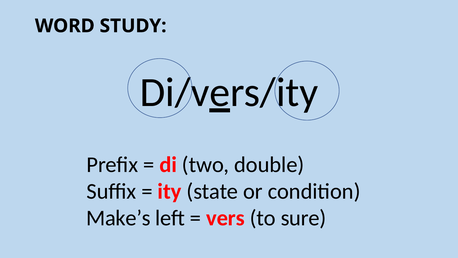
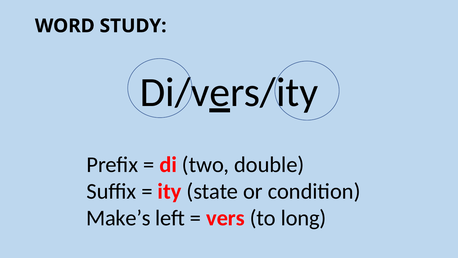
sure: sure -> long
